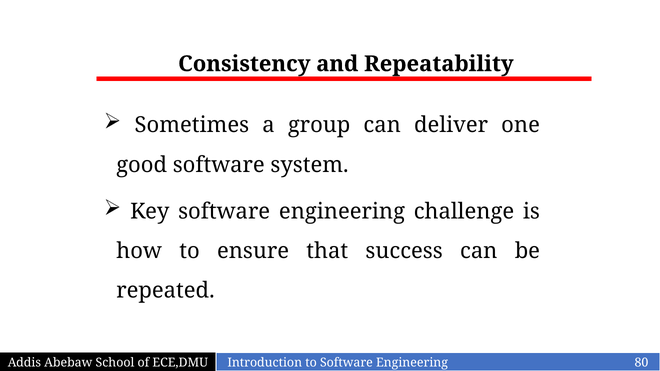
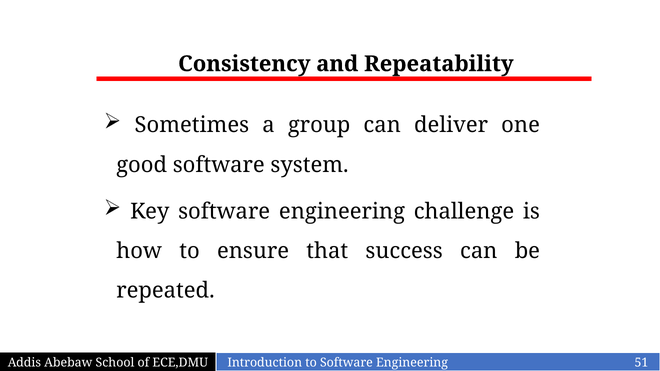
80: 80 -> 51
